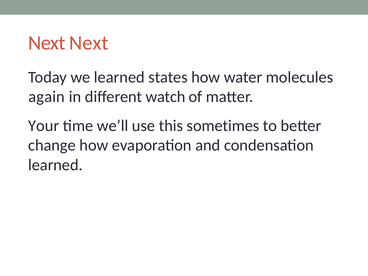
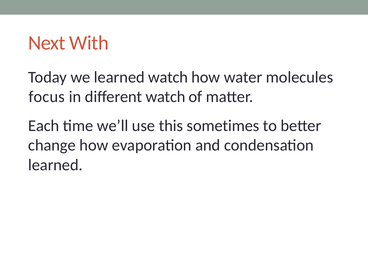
Next Next: Next -> With
learned states: states -> watch
again: again -> focus
Your: Your -> Each
